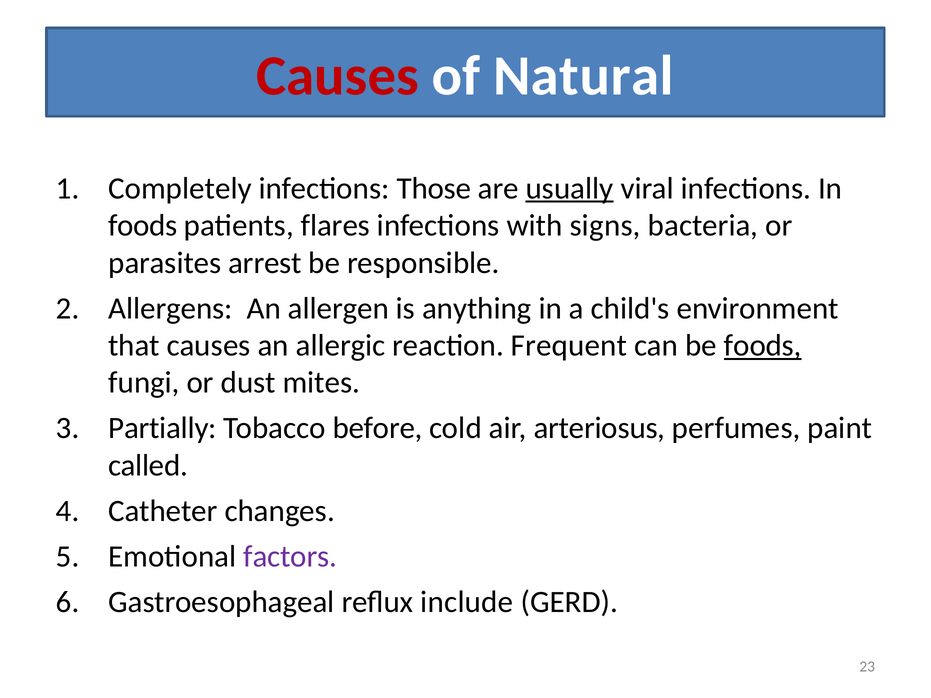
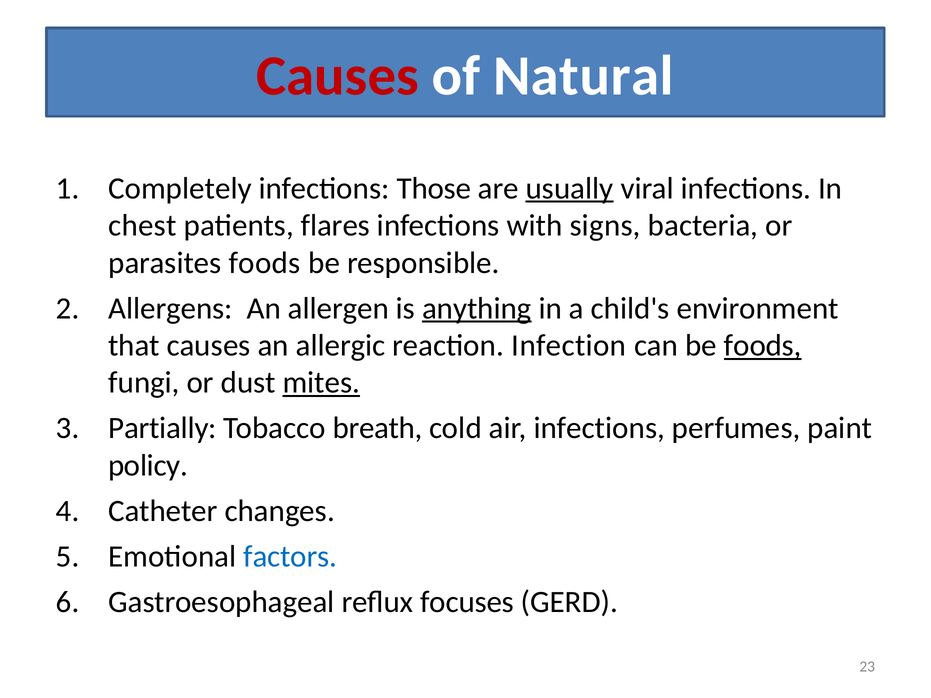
foods at (143, 226): foods -> chest
parasites arrest: arrest -> foods
anything underline: none -> present
Frequent: Frequent -> Infection
mites underline: none -> present
before: before -> breath
air arteriosus: arteriosus -> infections
called: called -> policy
factors colour: purple -> blue
include: include -> focuses
